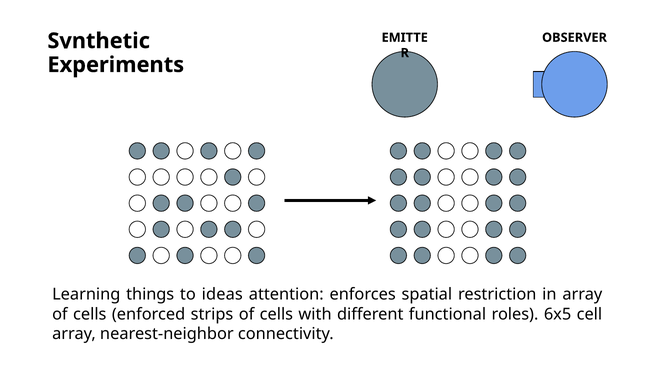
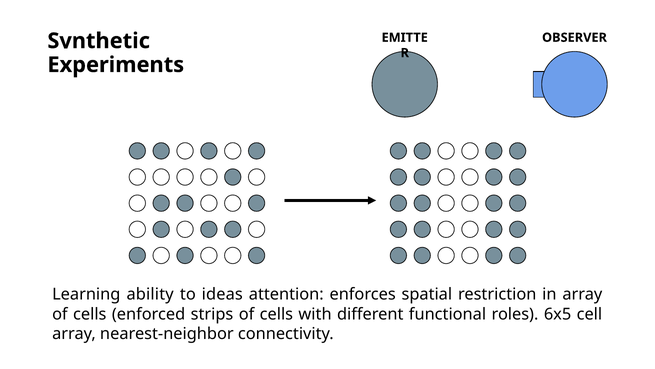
things: things -> ability
